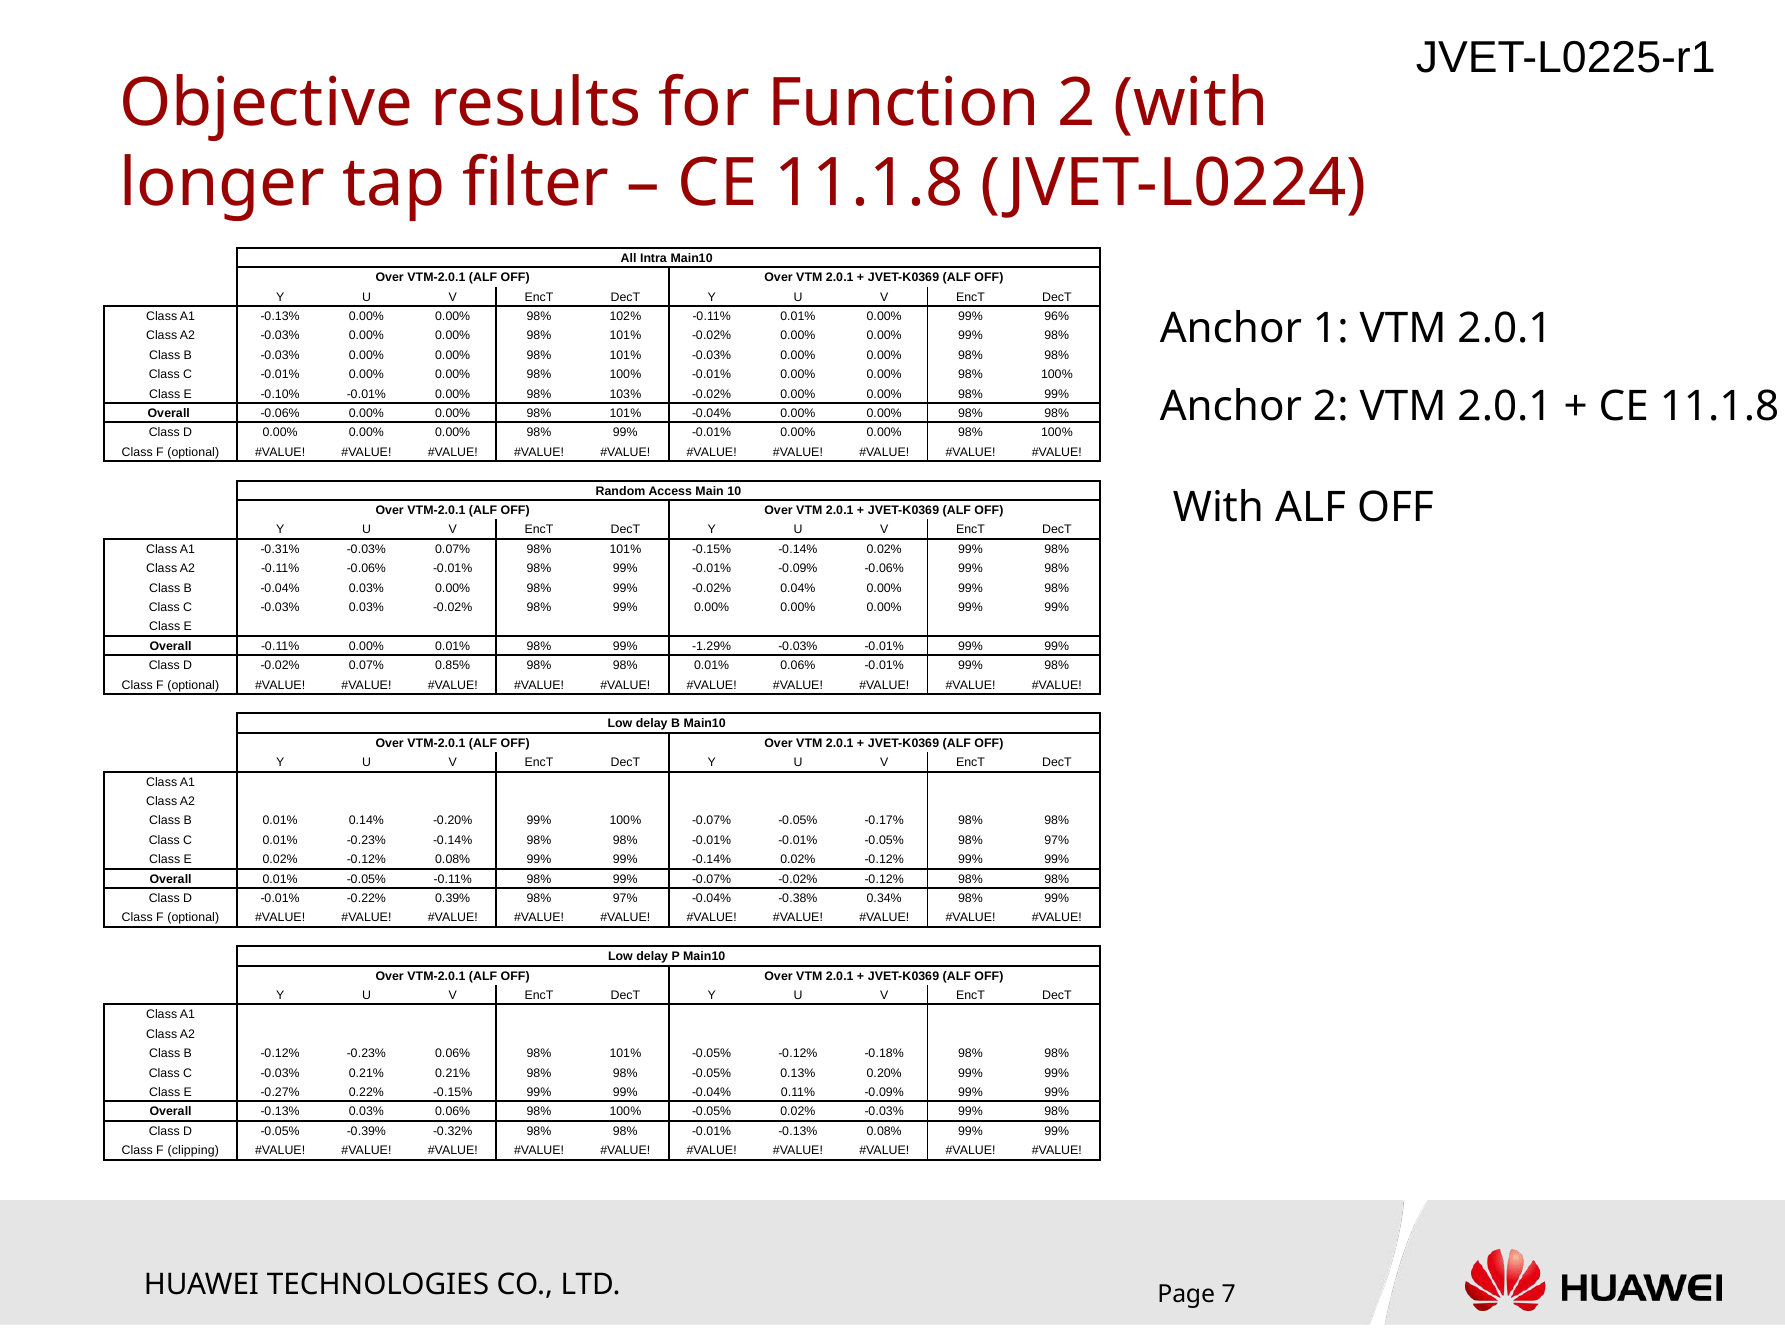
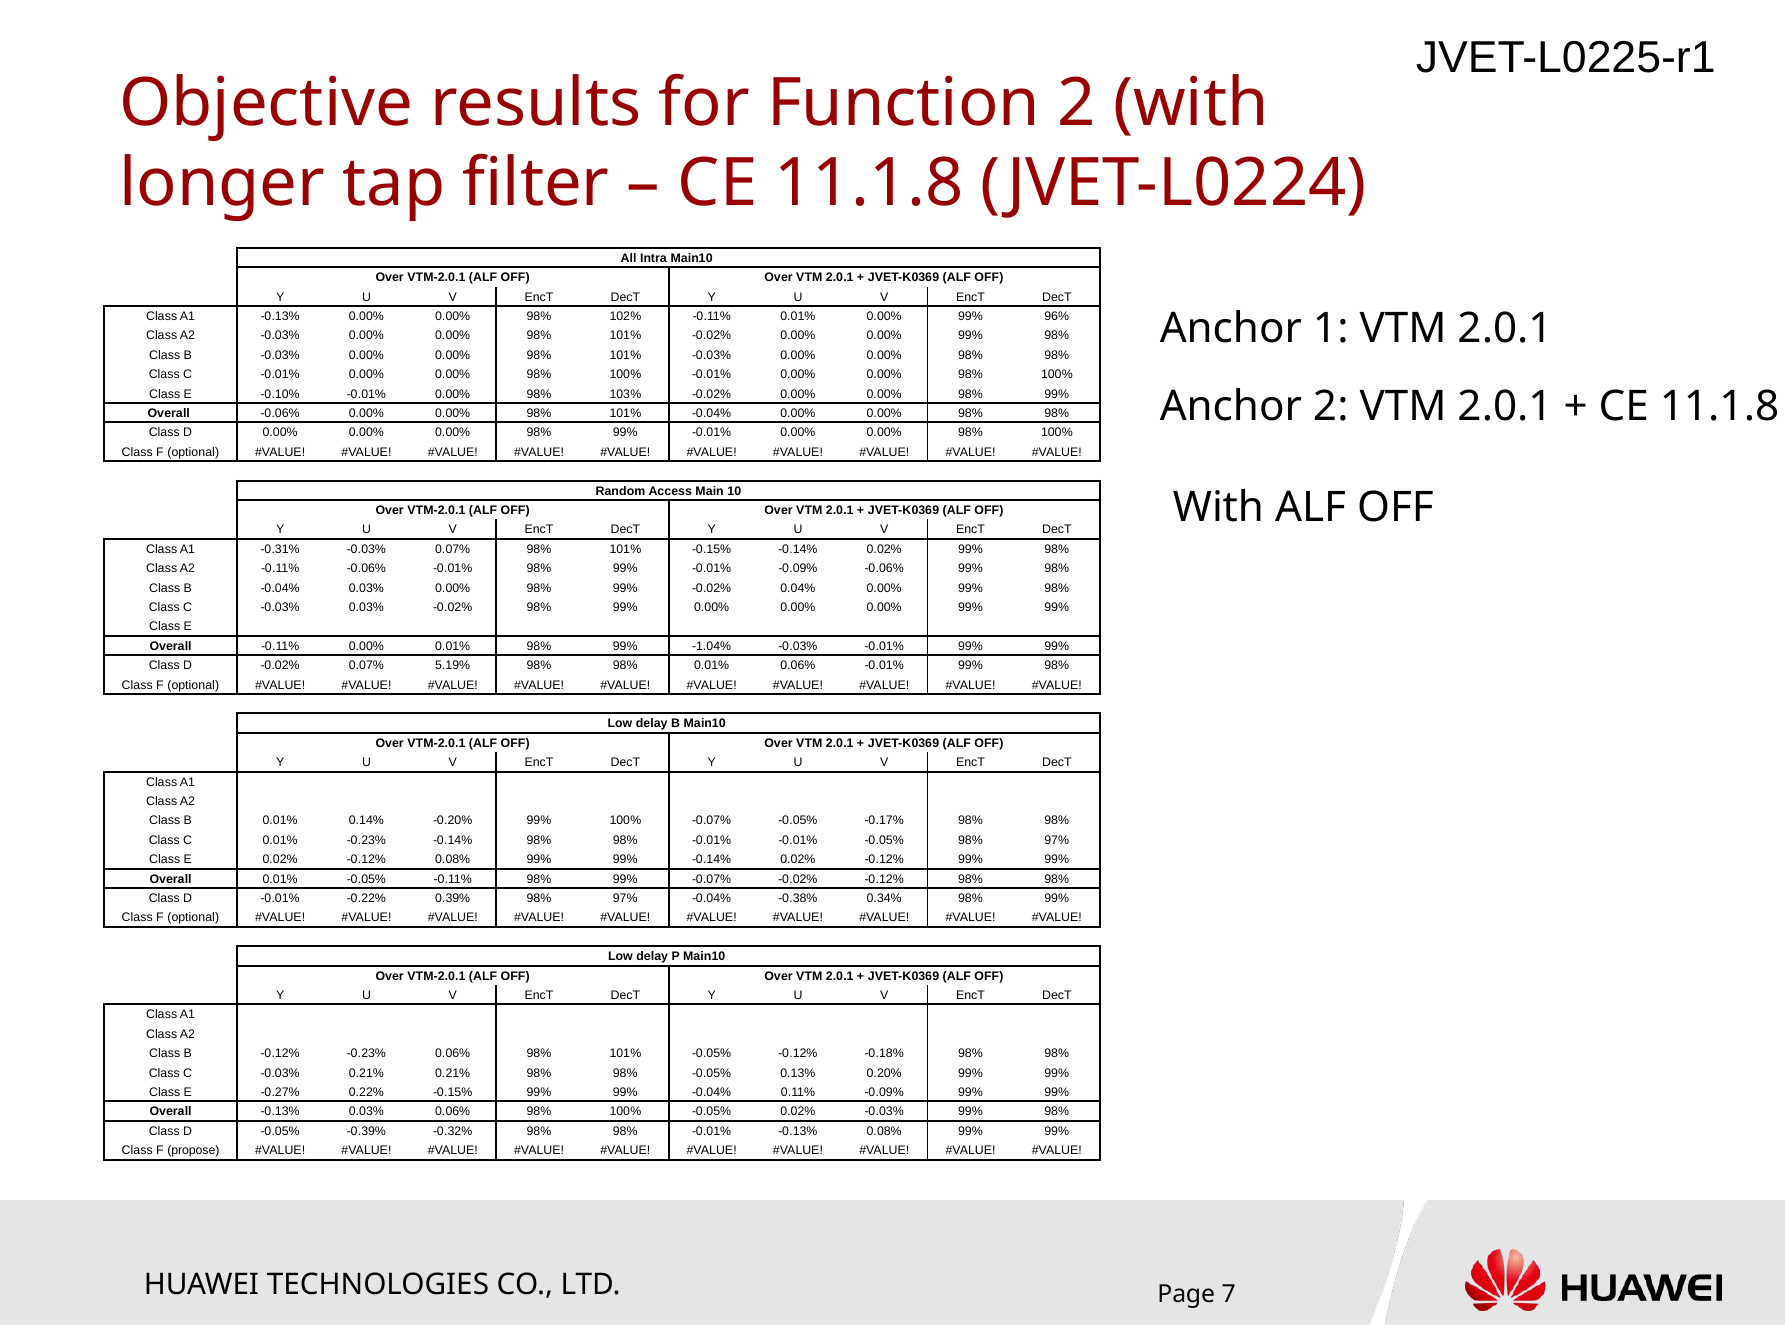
-1.29%: -1.29% -> -1.04%
0.85%: 0.85% -> 5.19%
clipping: clipping -> propose
